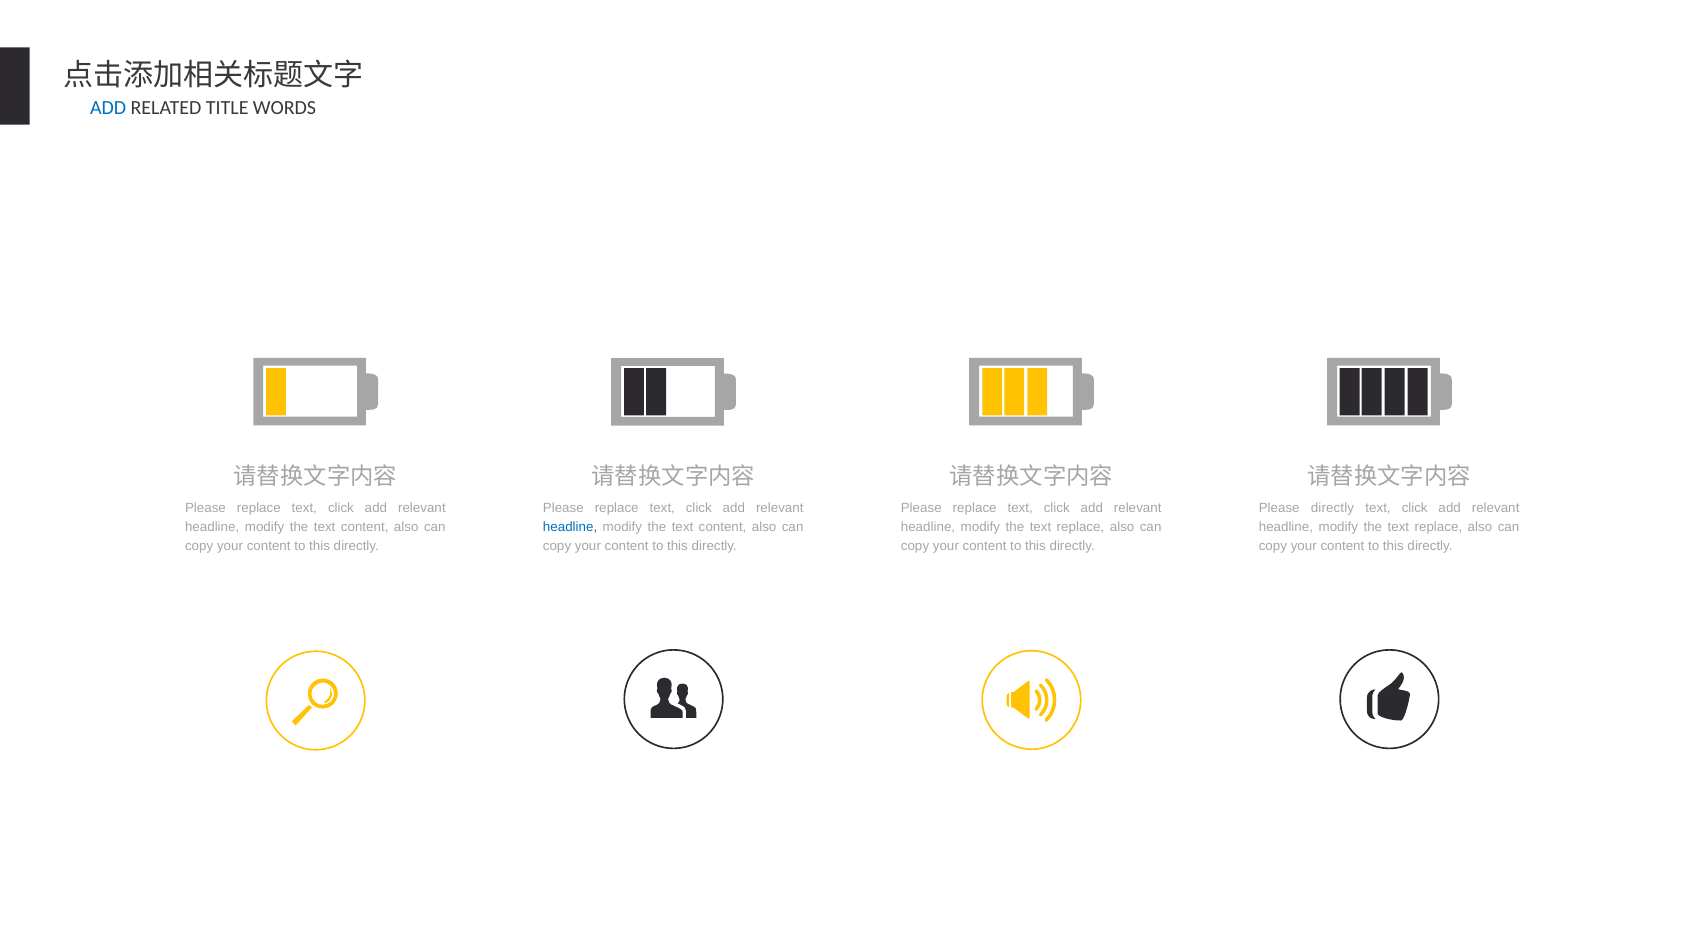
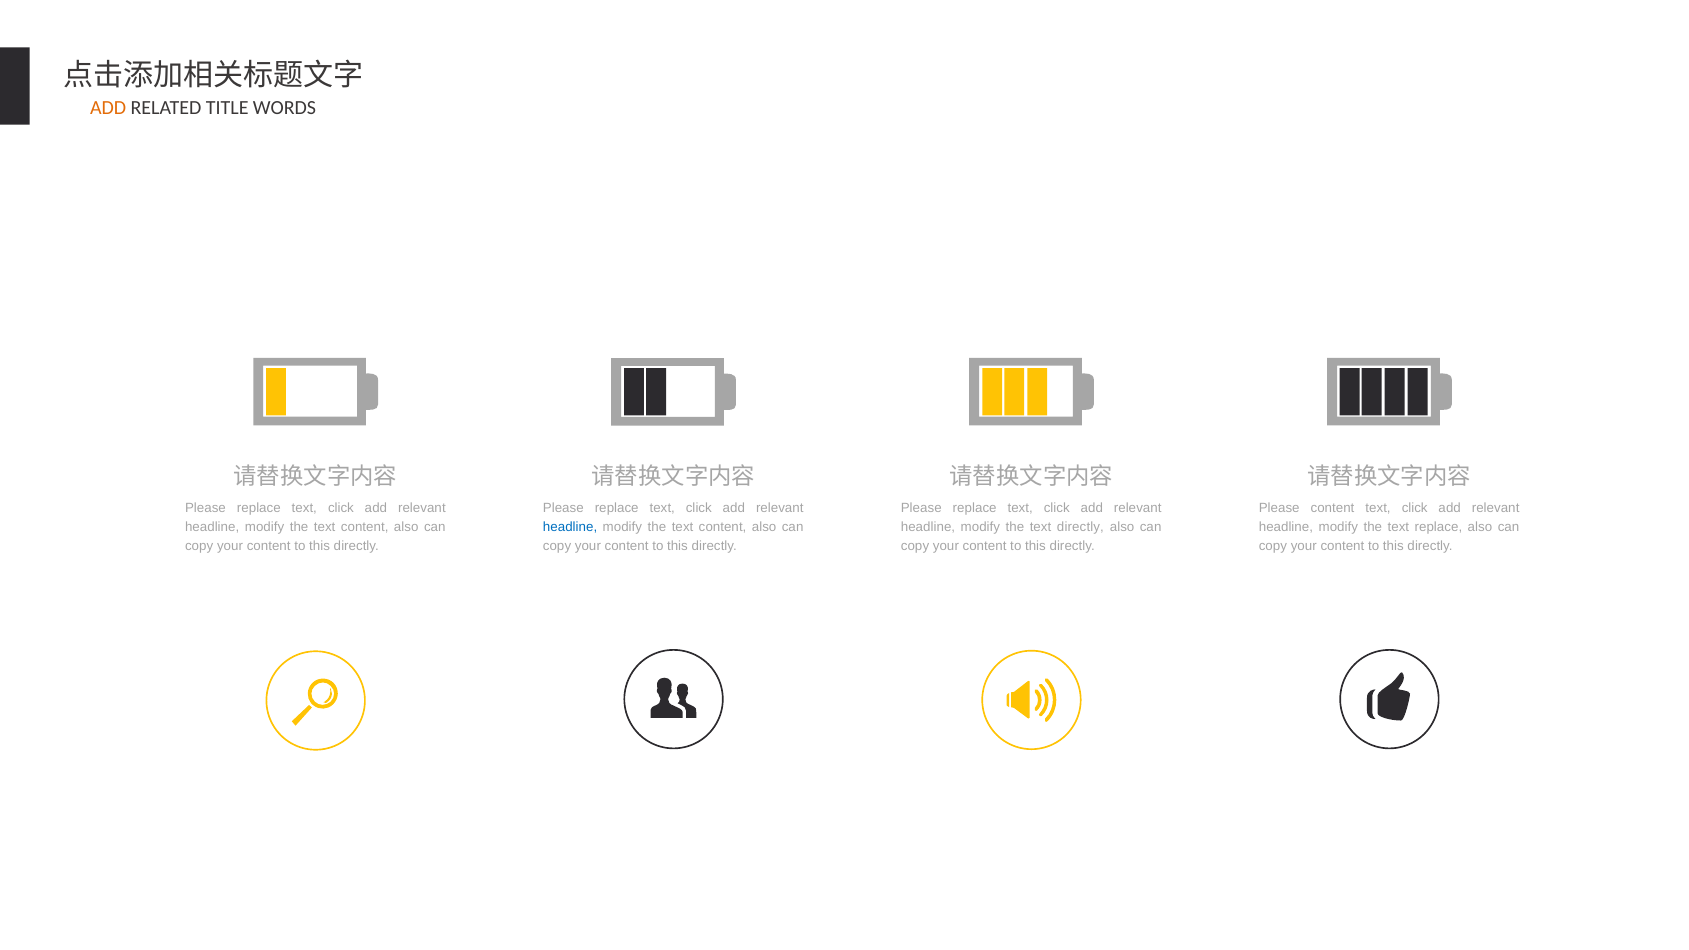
ADD at (108, 108) colour: blue -> orange
Please directly: directly -> content
replace at (1080, 527): replace -> directly
